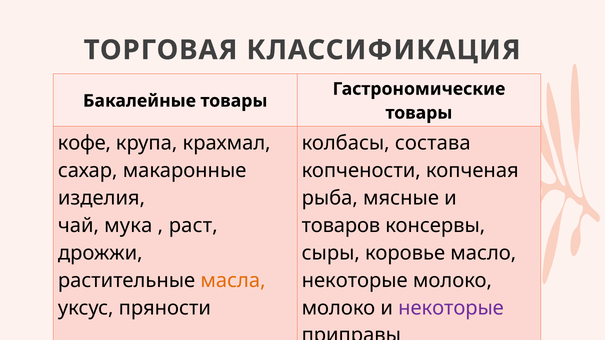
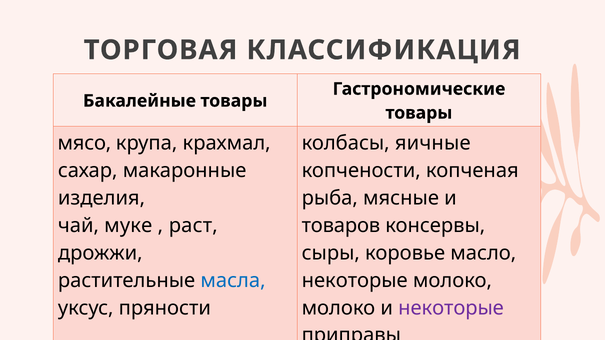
кофе: кофе -> мясо
состава: состава -> яичные
мука: мука -> муке
масла colour: orange -> blue
